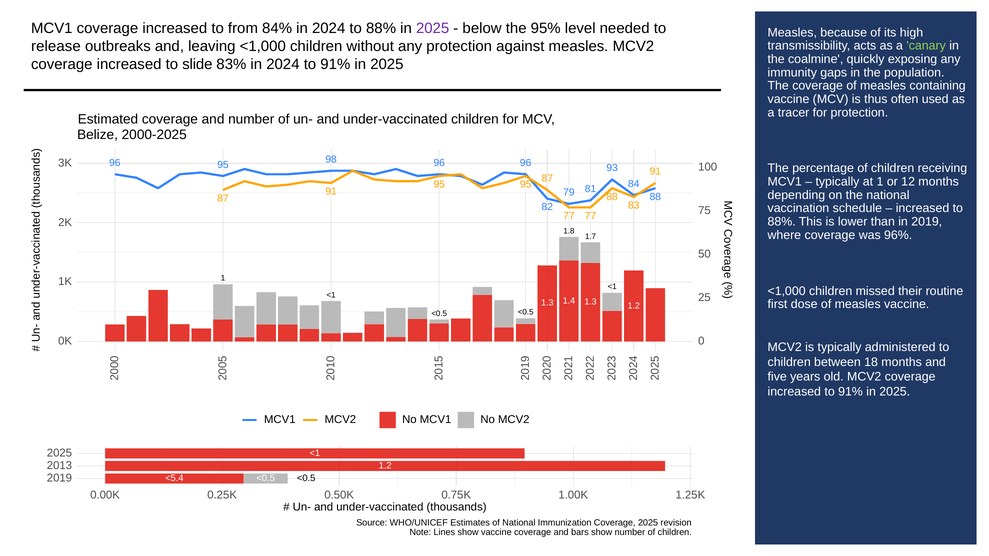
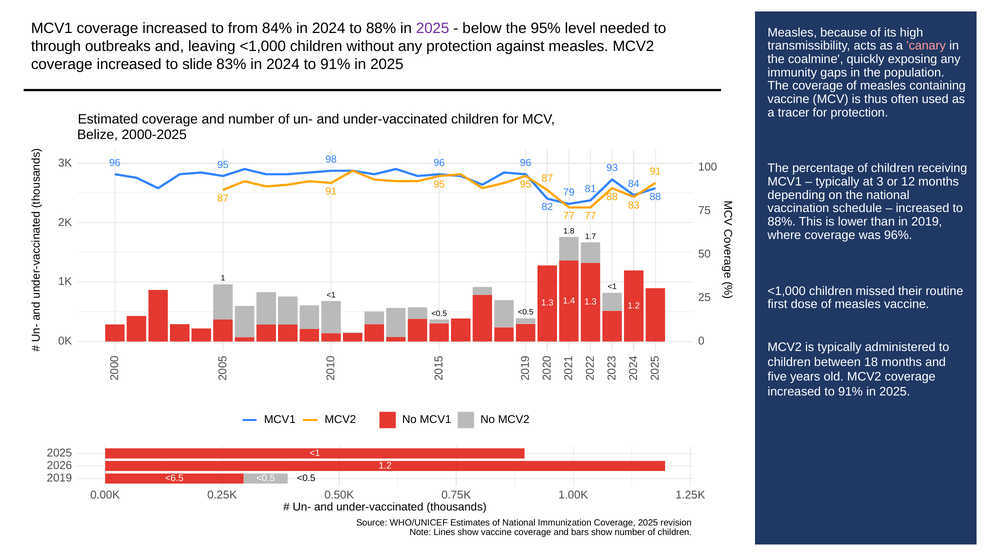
release: release -> through
canary colour: light green -> pink
at 1: 1 -> 3
2013: 2013 -> 2026
<5.4: <5.4 -> <6.5
